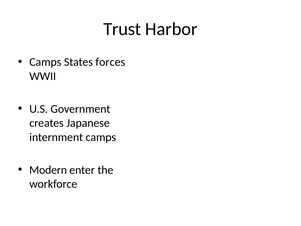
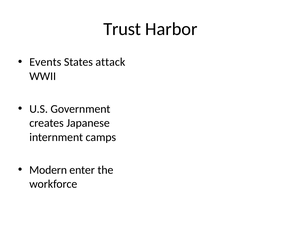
Camps at (45, 62): Camps -> Events
forces: forces -> attack
